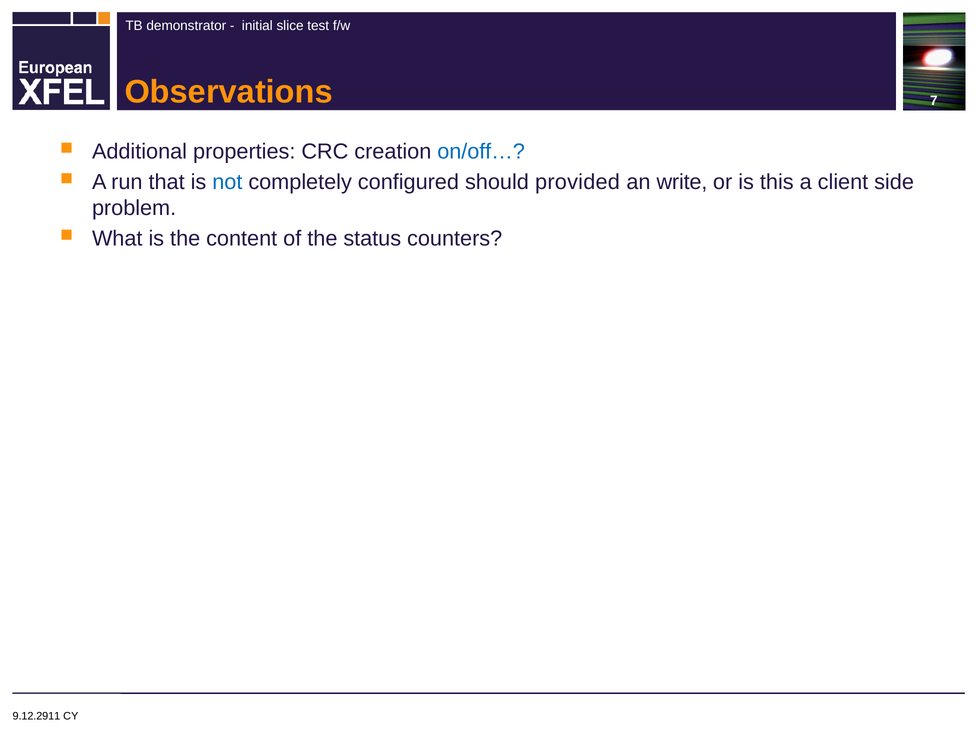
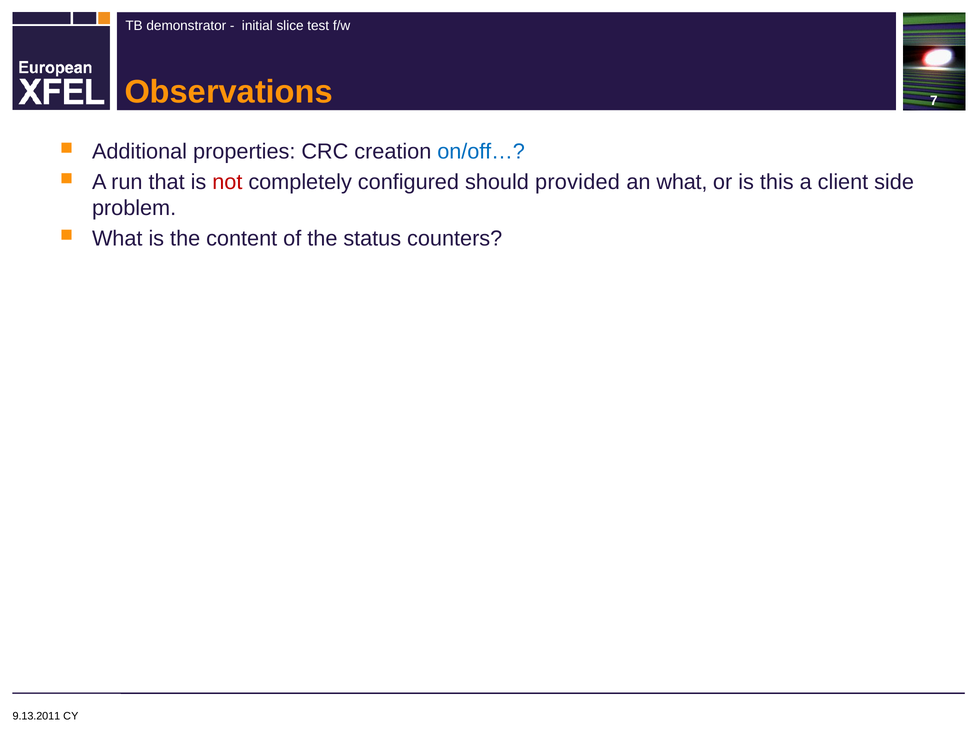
not colour: blue -> red
an write: write -> what
9.12.2911: 9.12.2911 -> 9.13.2011
